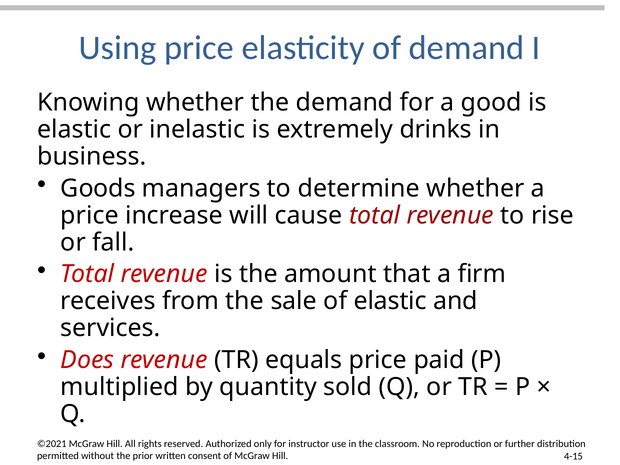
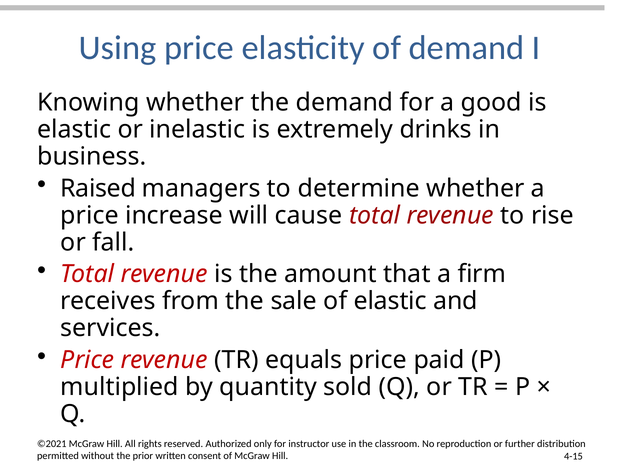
Goods: Goods -> Raised
Does at (87, 360): Does -> Price
